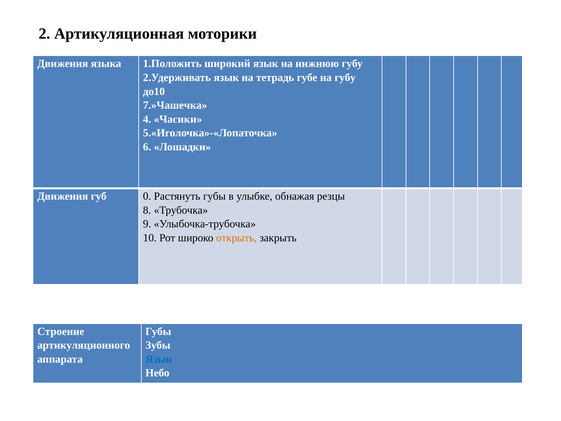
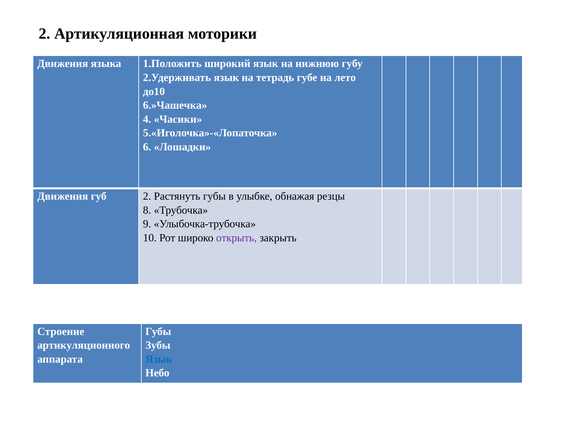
на губу: губу -> лето
7.»Чашечка: 7.»Чашечка -> 6.»Чашечка
губ 0: 0 -> 2
открыть colour: orange -> purple
